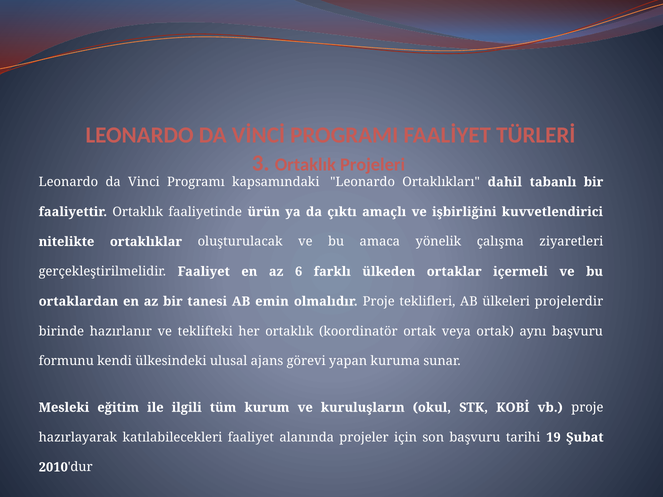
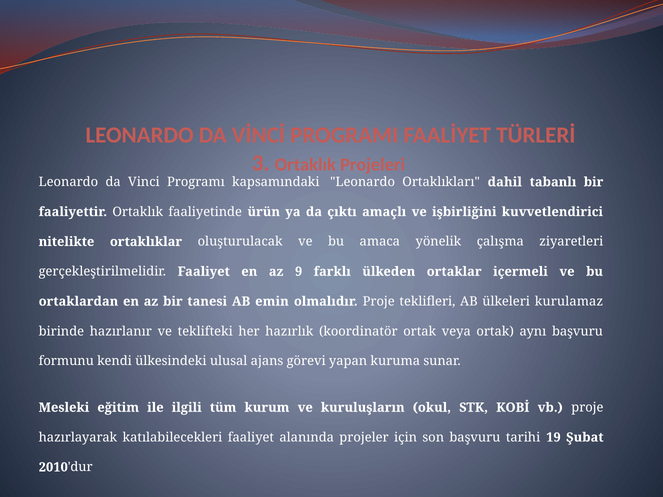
6: 6 -> 9
projelerdir: projelerdir -> kurulamaz
her ortaklık: ortaklık -> hazırlık
